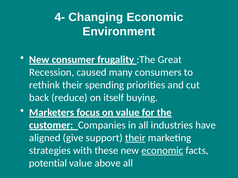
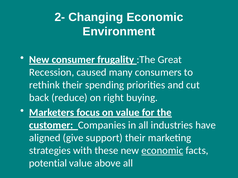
4-: 4- -> 2-
itself: itself -> right
their at (135, 138) underline: present -> none
